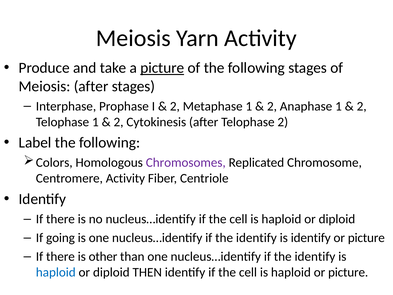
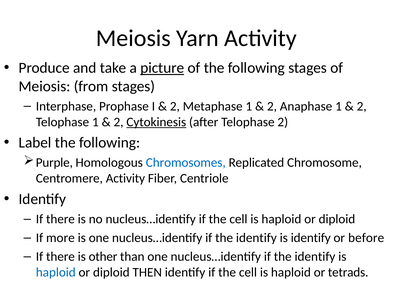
Meiosis after: after -> from
Cytokinesis underline: none -> present
Colors: Colors -> Purple
Chromosomes colour: purple -> blue
going: going -> more
picture at (366, 238): picture -> before
haploid or picture: picture -> tetrads
